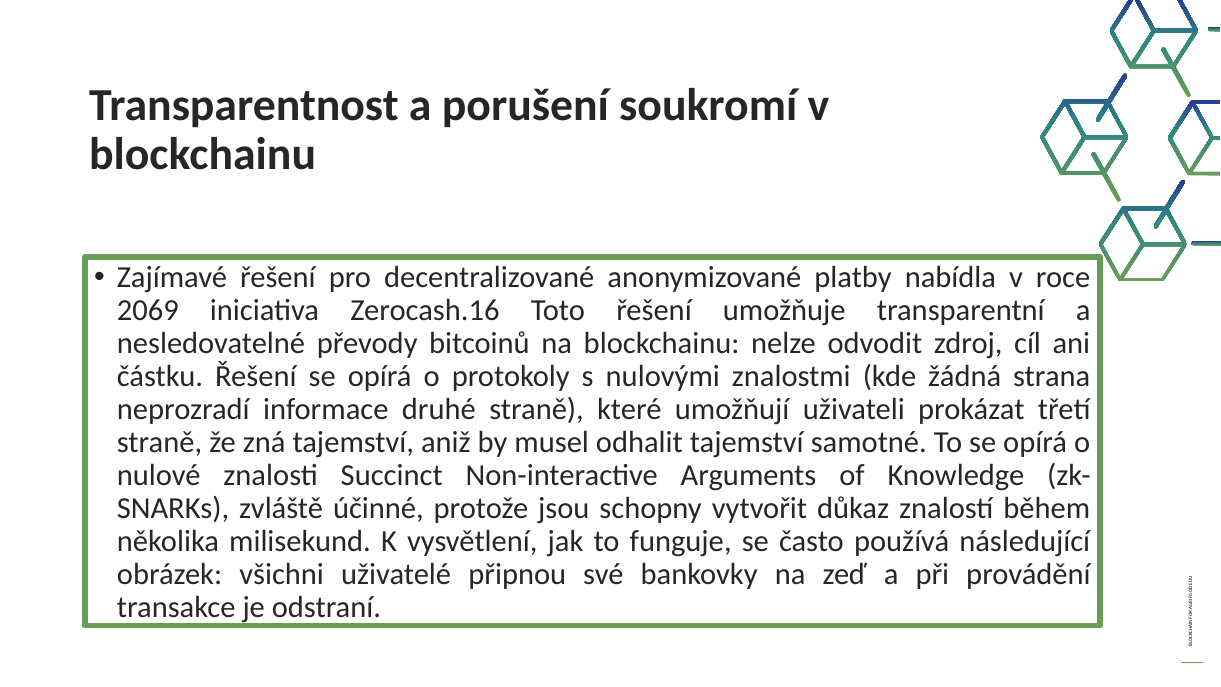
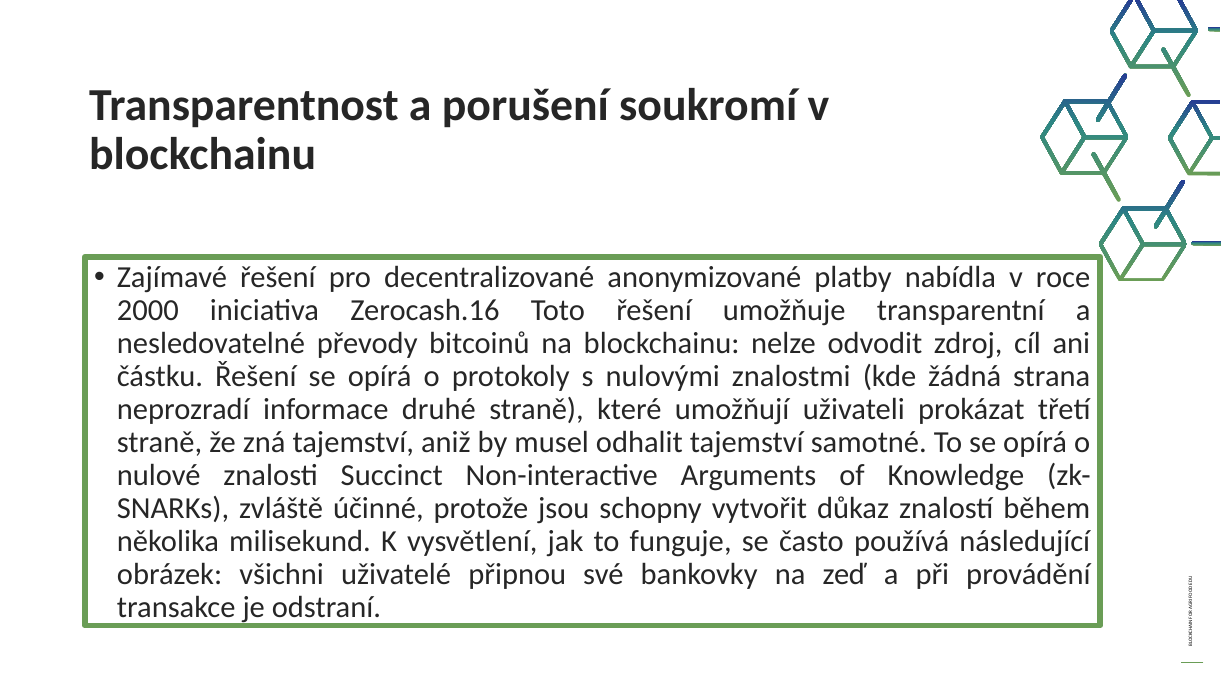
2069: 2069 -> 2000
